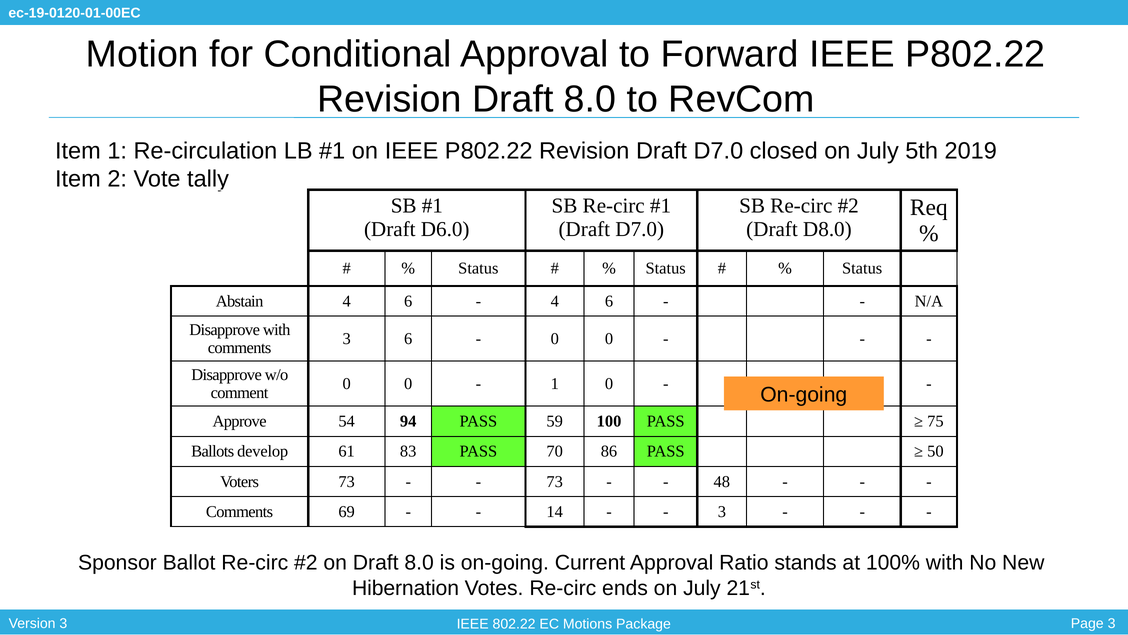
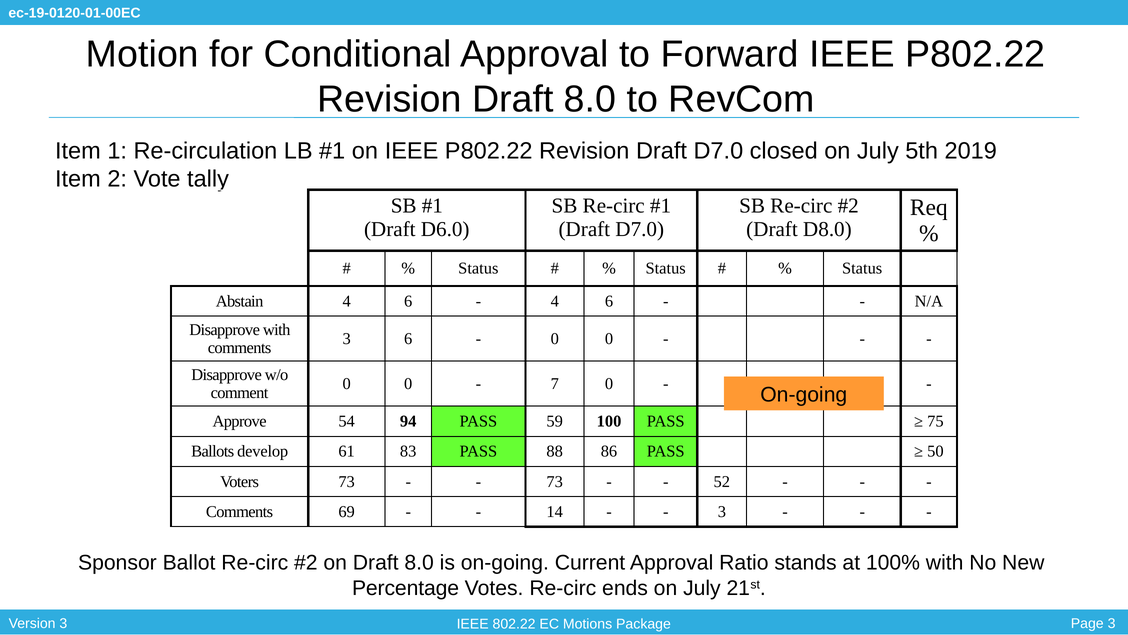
1 at (555, 384): 1 -> 7
70: 70 -> 88
48: 48 -> 52
Hibernation: Hibernation -> Percentage
